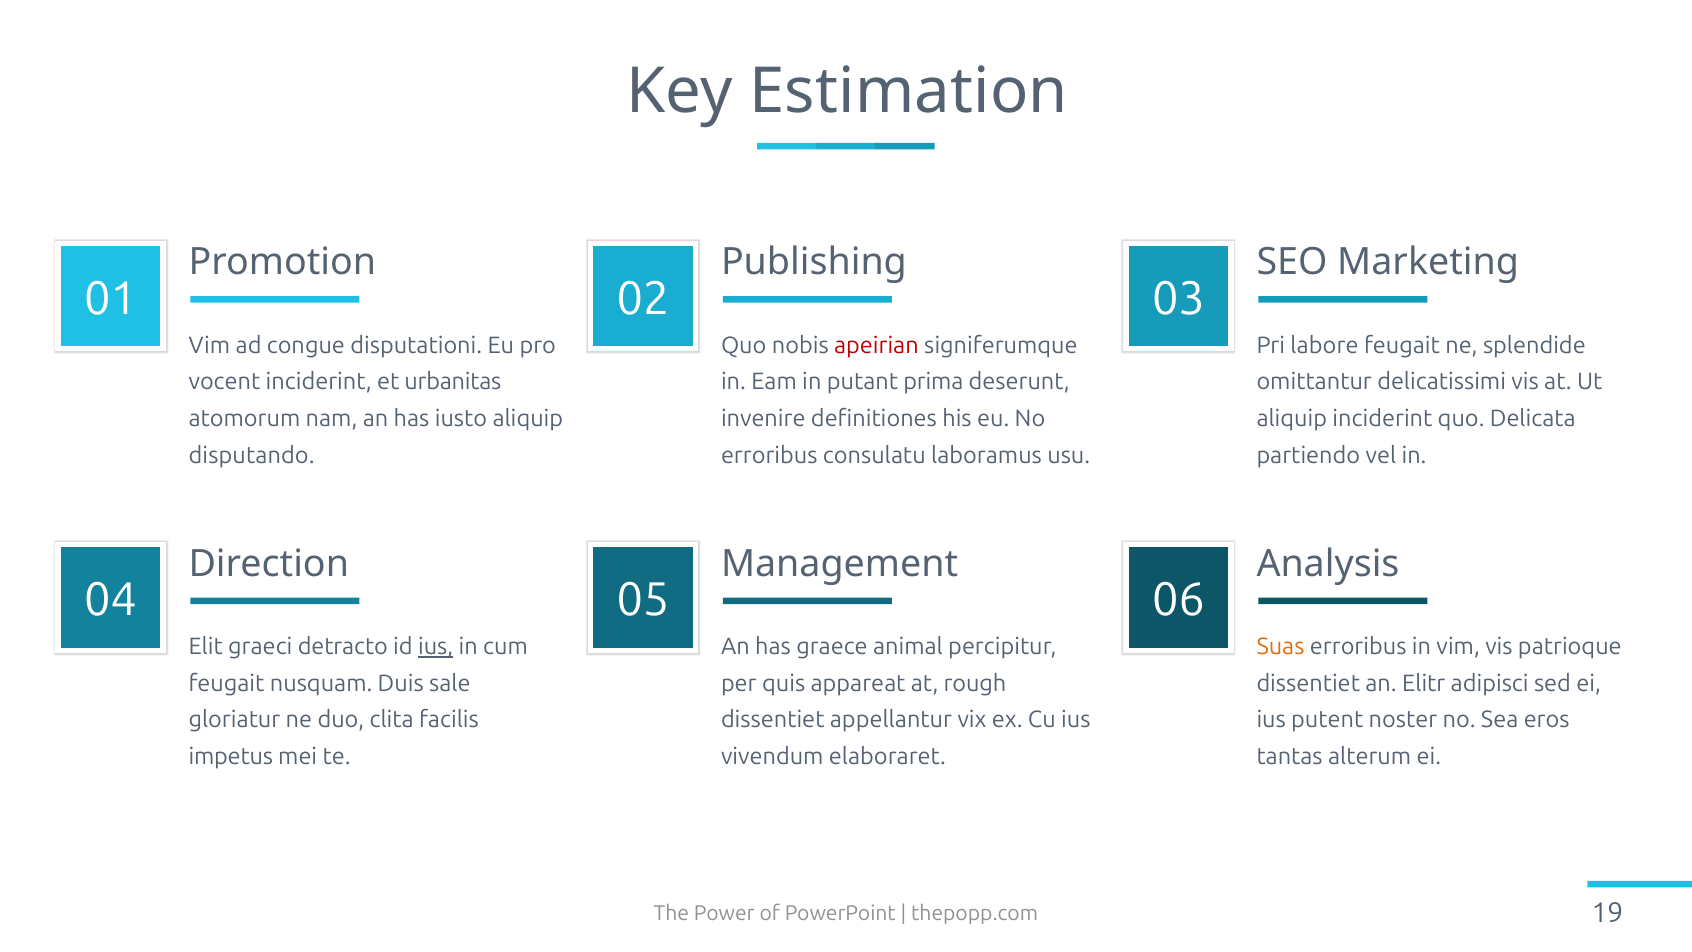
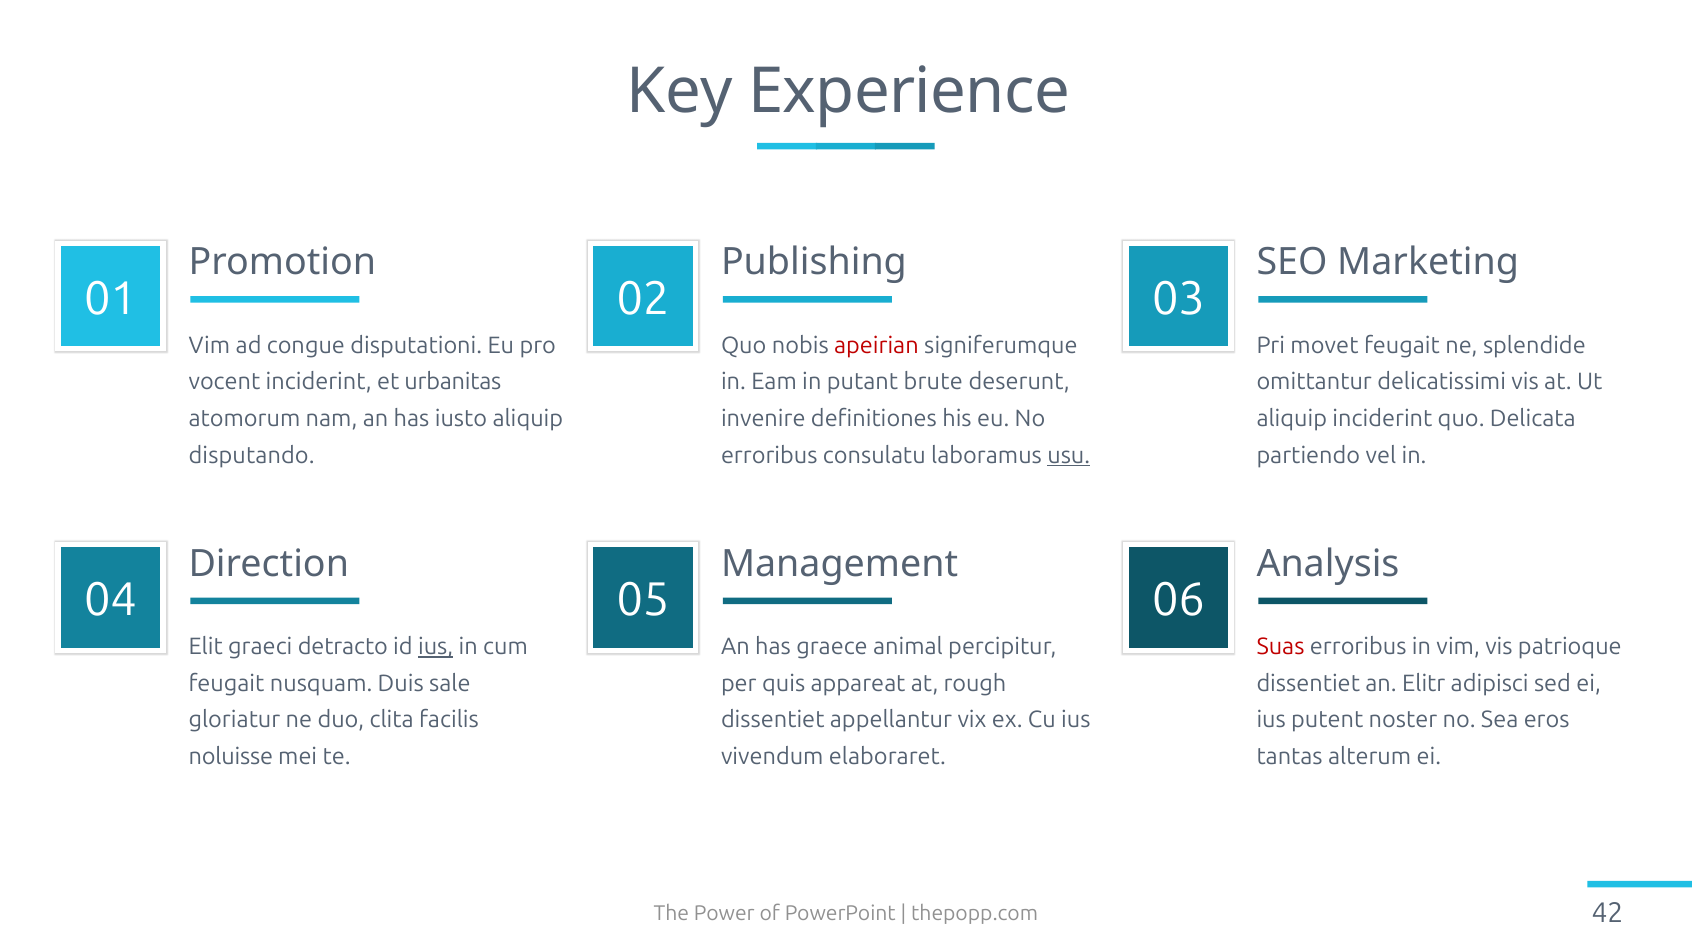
Estimation: Estimation -> Experience
labore: labore -> movet
prima: prima -> brute
usu underline: none -> present
Suas colour: orange -> red
impetus: impetus -> noluisse
19: 19 -> 42
